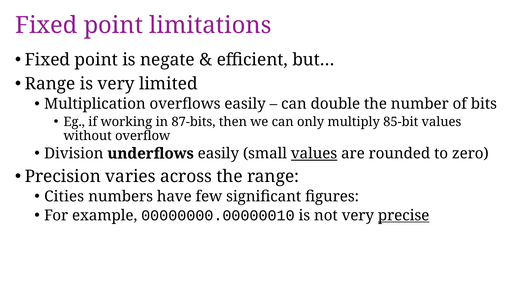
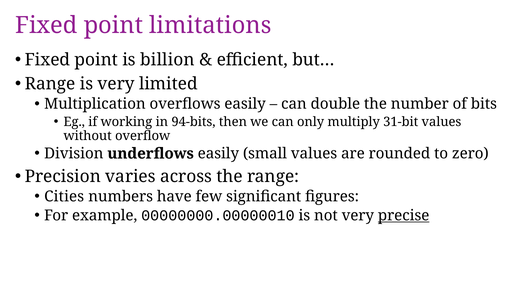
negate: negate -> billion
87-bits: 87-bits -> 94-bits
85-bit: 85-bit -> 31-bit
values at (314, 153) underline: present -> none
